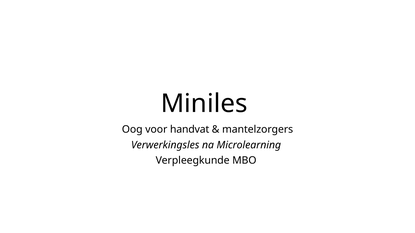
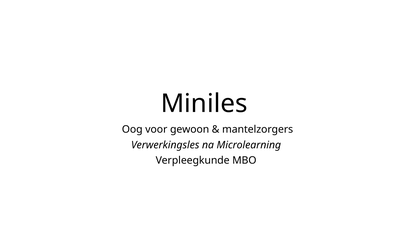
handvat: handvat -> gewoon
